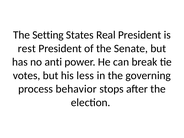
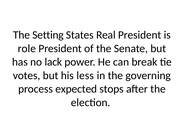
rest: rest -> role
anti: anti -> lack
behavior: behavior -> expected
